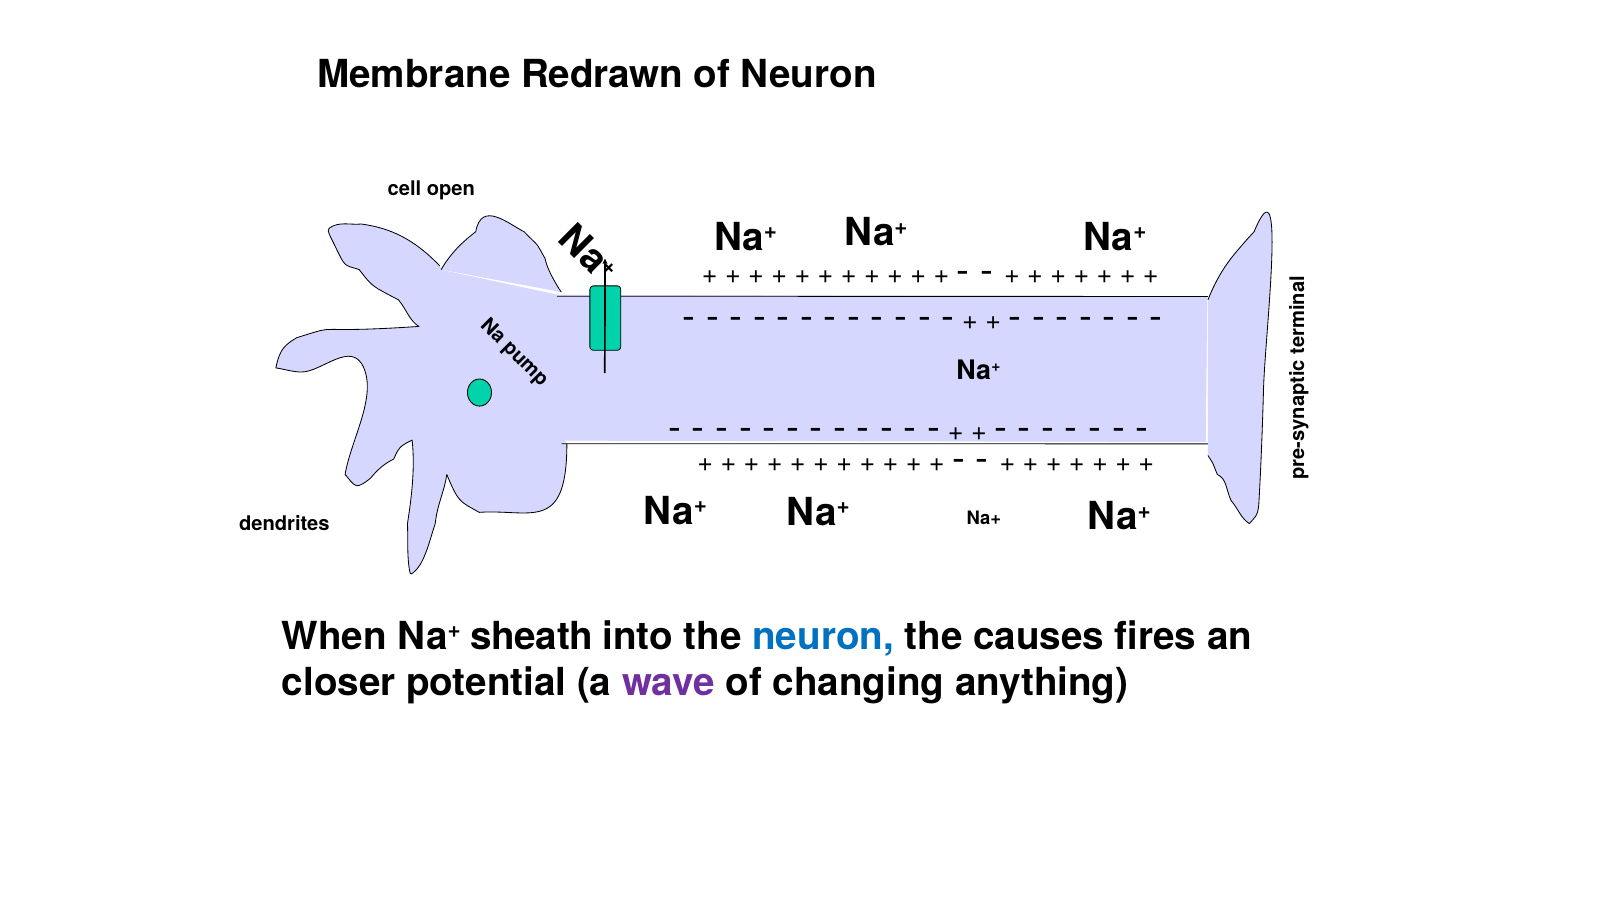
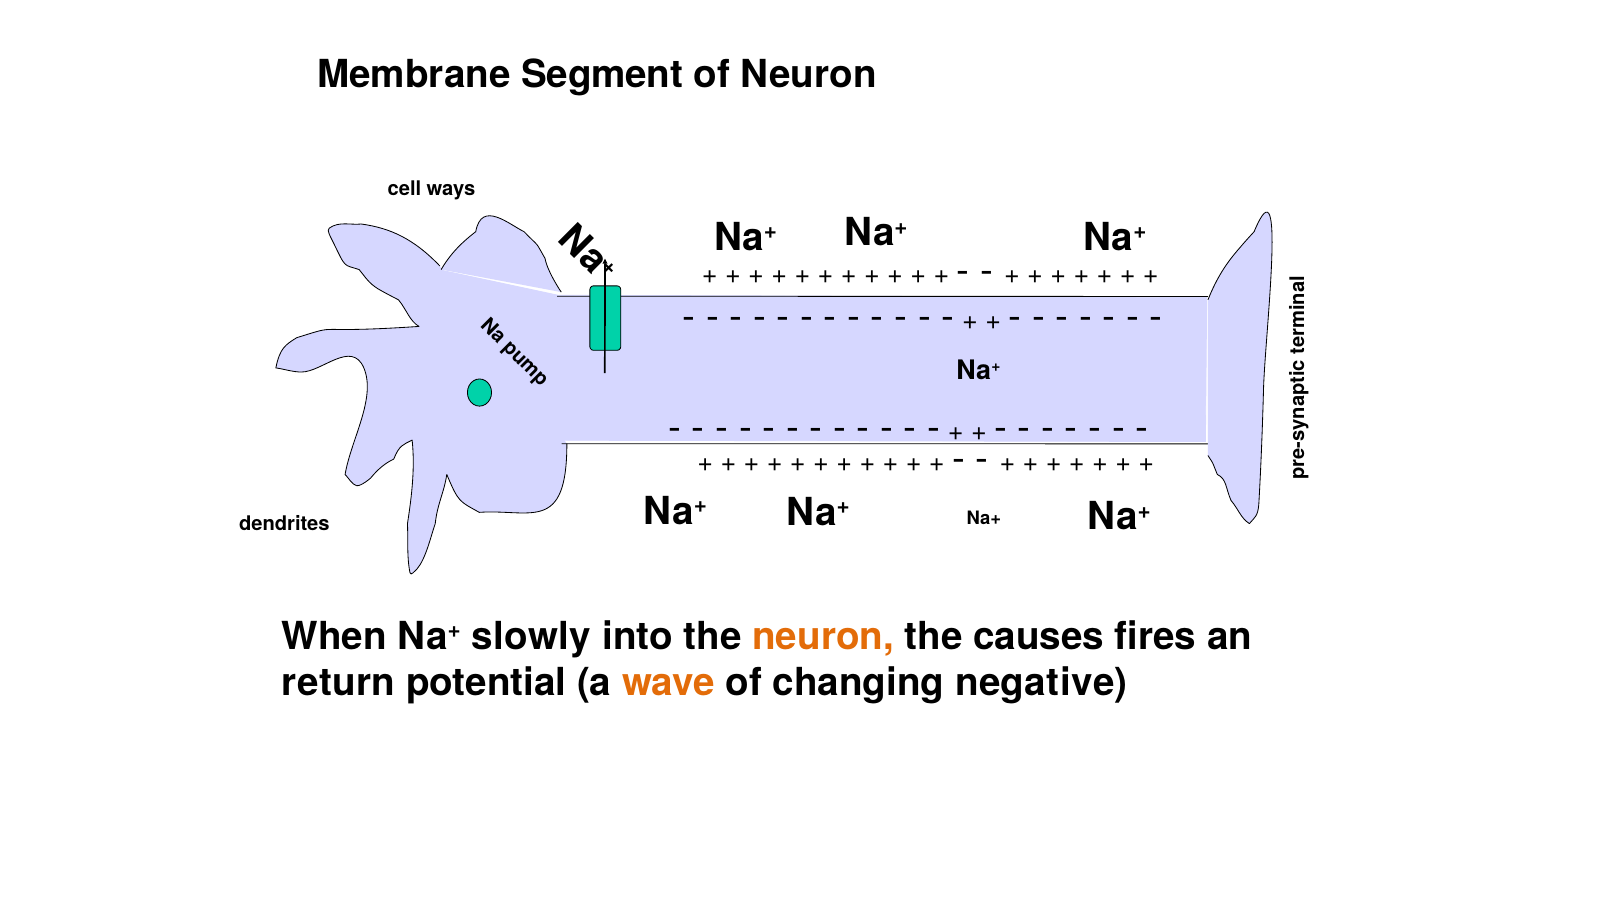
Redrawn: Redrawn -> Segment
open: open -> ways
sheath: sheath -> slowly
neuron at (823, 636) colour: blue -> orange
closer: closer -> return
wave colour: purple -> orange
anything: anything -> negative
